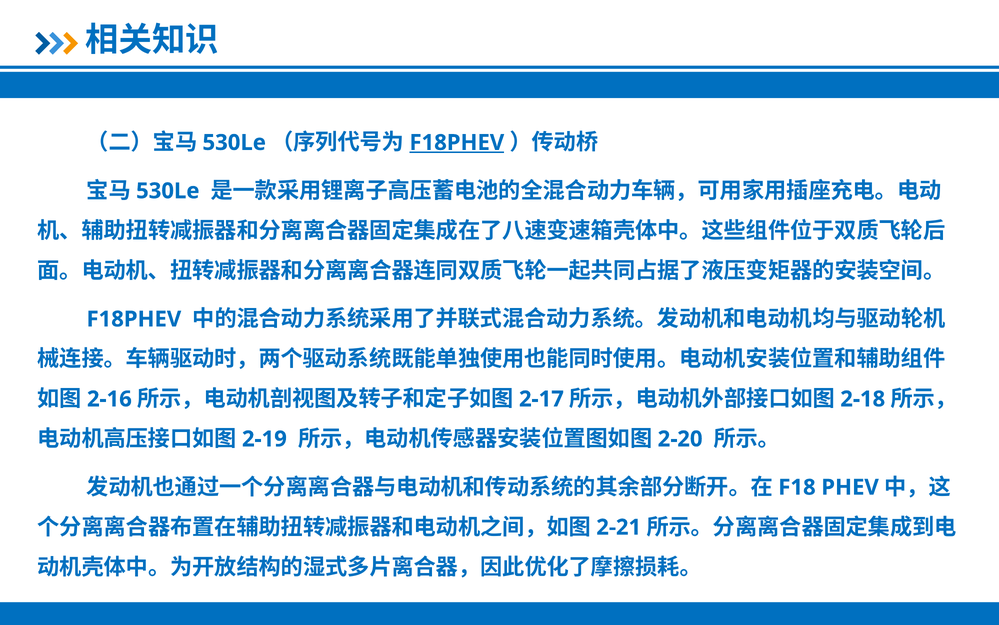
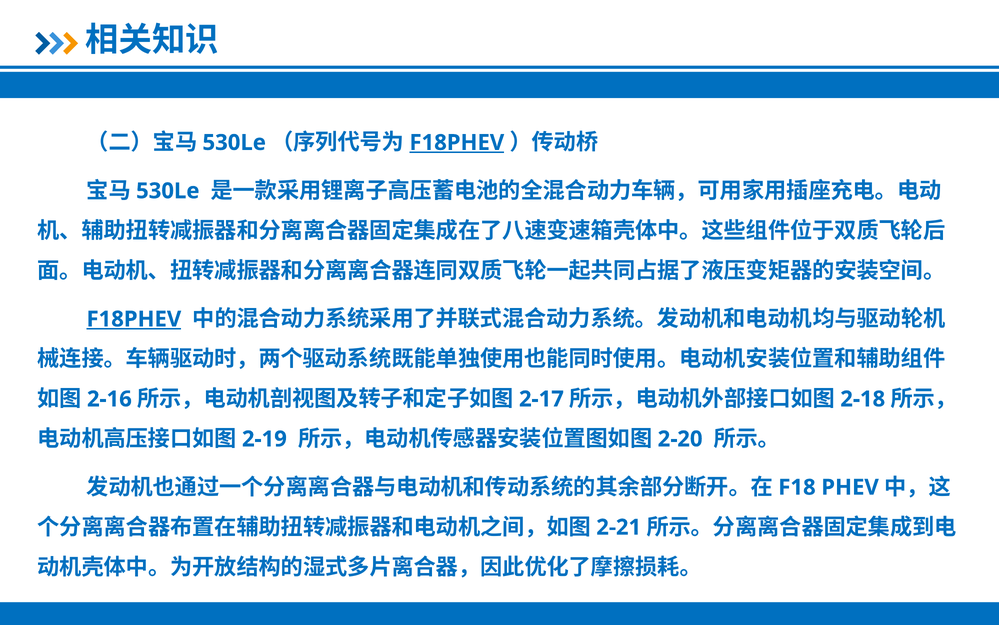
F18PHEV at (134, 319) underline: none -> present
